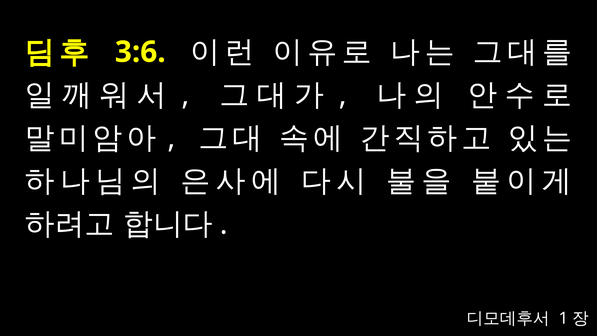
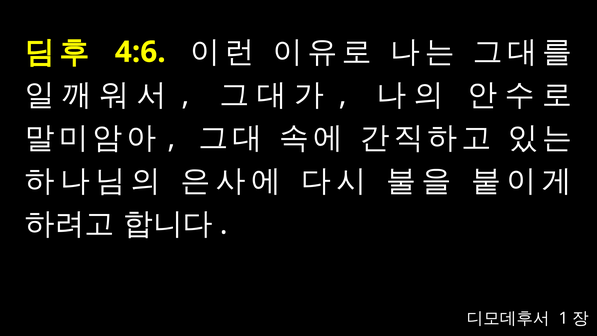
3:6: 3:6 -> 4:6
